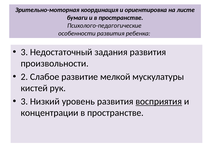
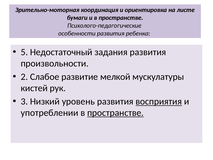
3 at (24, 52): 3 -> 5
концентрации: концентрации -> употреблении
пространстве at (115, 113) underline: none -> present
